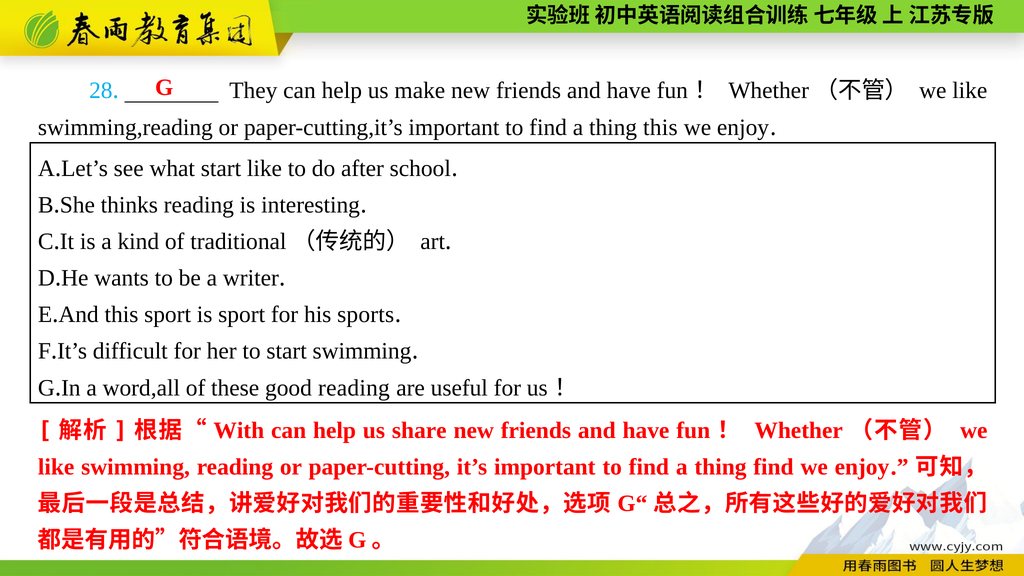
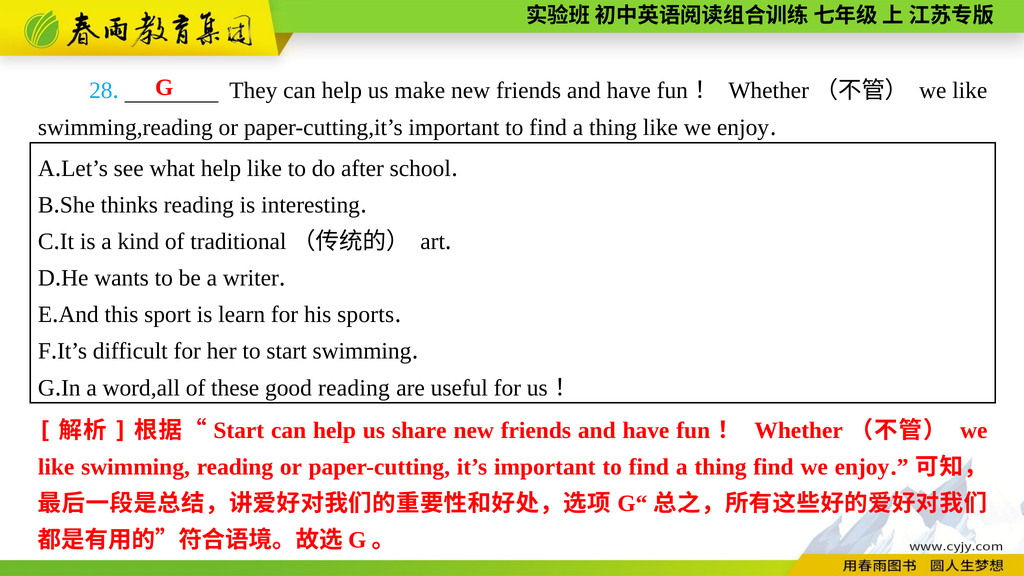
thing this: this -> like
what start: start -> help
is sport: sport -> learn
With at (239, 430): With -> Start
